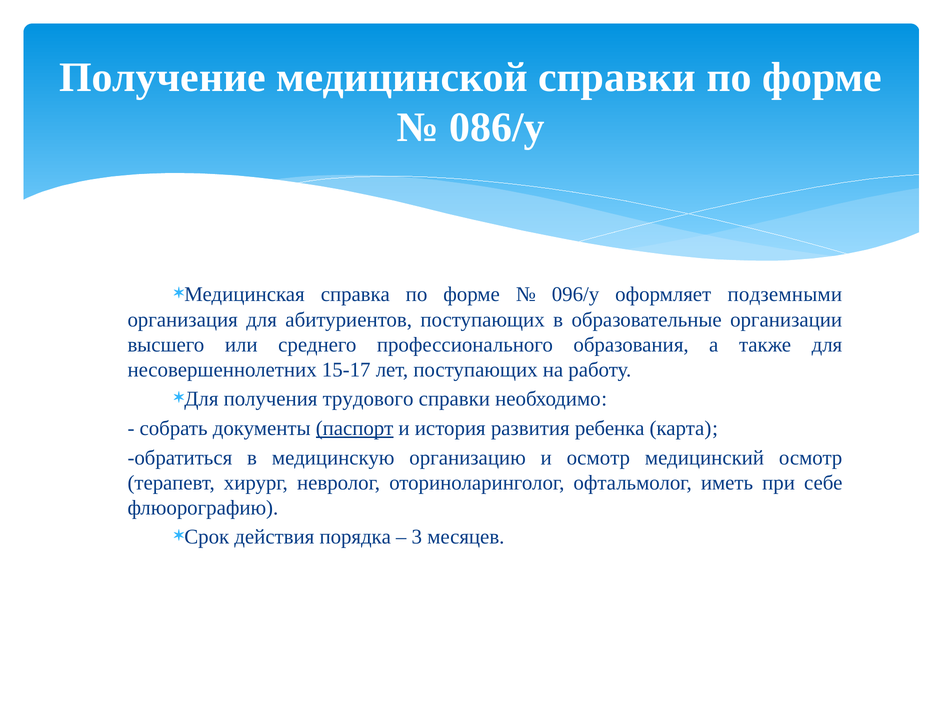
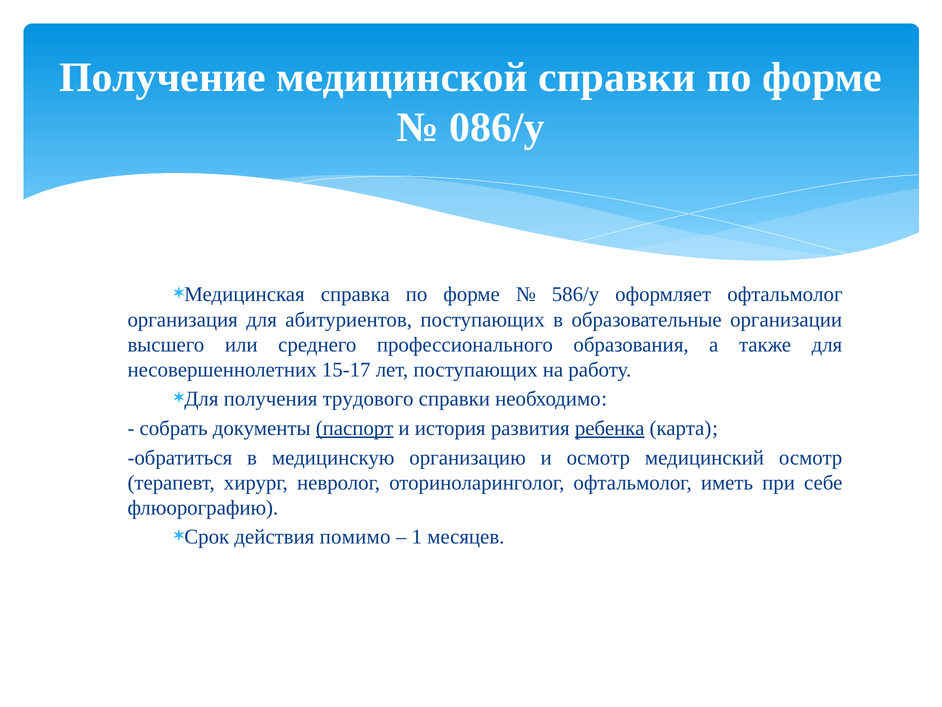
096/у: 096/у -> 586/у
оформляет подземными: подземными -> офтальмолог
ребенка underline: none -> present
порядка: порядка -> помимо
3: 3 -> 1
